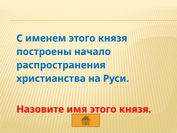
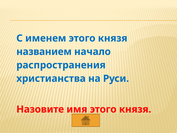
построены: построены -> названием
